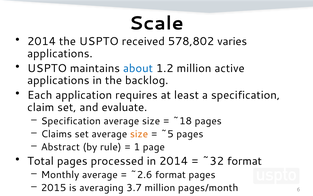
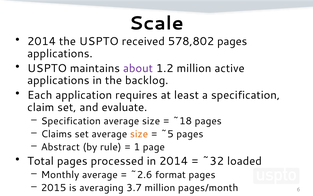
578,802 varies: varies -> pages
about colour: blue -> purple
~32 format: format -> loaded
